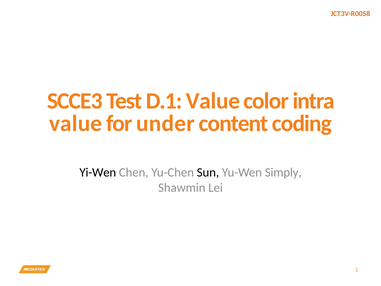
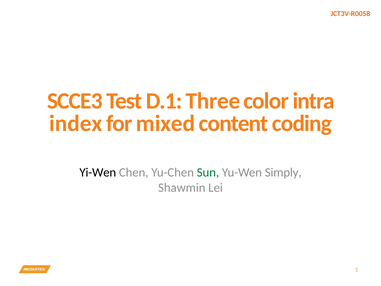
D.1 Value: Value -> Three
value at (76, 123): value -> index
under: under -> mixed
Sun colour: black -> green
